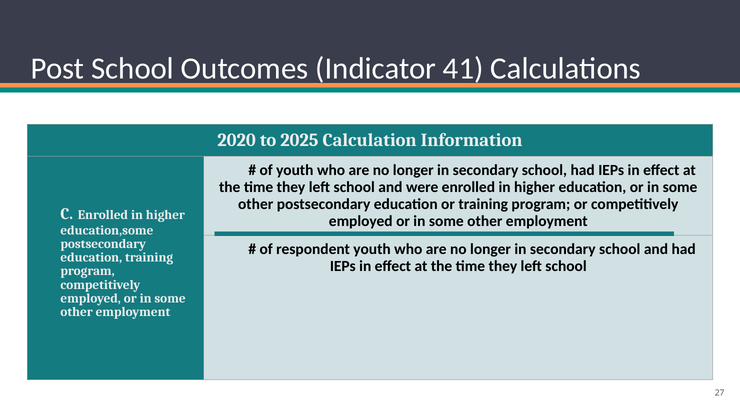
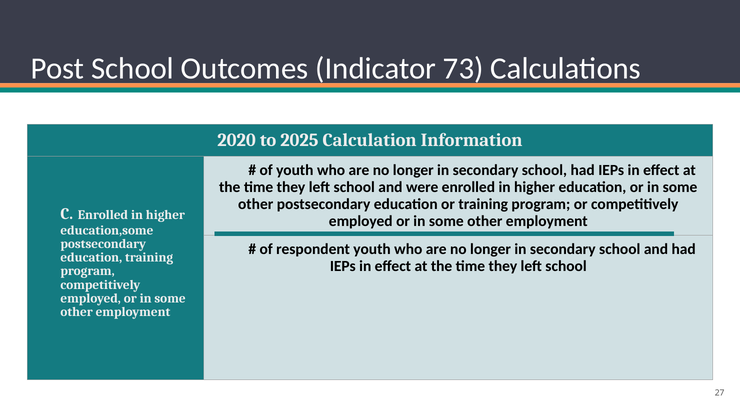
41: 41 -> 73
